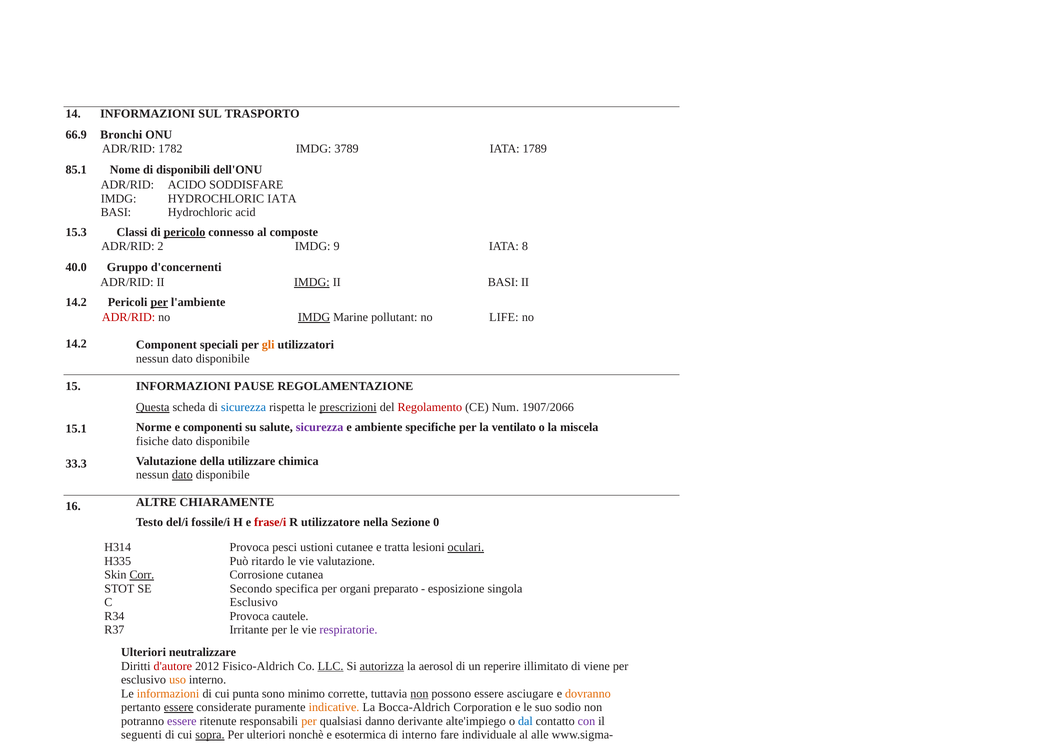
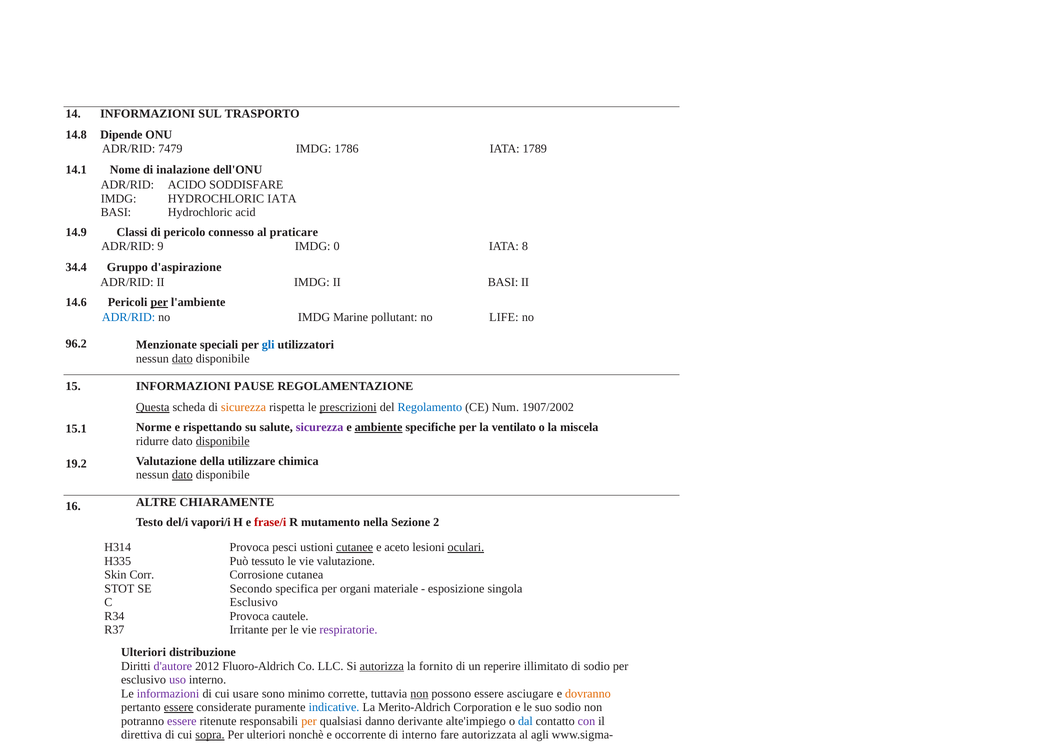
66.9: 66.9 -> 14.8
Bronchi: Bronchi -> Dipende
1782: 1782 -> 7479
3789: 3789 -> 1786
85.1: 85.1 -> 14.1
disponibili: disponibili -> inalazione
15.3: 15.3 -> 14.9
pericolo underline: present -> none
composte: composte -> praticare
2: 2 -> 9
9: 9 -> 0
40.0: 40.0 -> 34.4
d'concernenti: d'concernenti -> d'aspirazione
IMDG at (312, 282) underline: present -> none
14.2 at (76, 302): 14.2 -> 14.6
ADR/RID at (129, 317) colour: red -> blue
IMDG at (314, 317) underline: present -> none
14.2 at (76, 343): 14.2 -> 96.2
Component: Component -> Menzionate
gli colour: orange -> blue
dato at (182, 358) underline: none -> present
sicurezza at (243, 407) colour: blue -> orange
Regolamento colour: red -> blue
1907/2066: 1907/2066 -> 1907/2002
componenti: componenti -> rispettando
ambiente underline: none -> present
fisiche: fisiche -> ridurre
disponibile at (223, 441) underline: none -> present
33.3: 33.3 -> 19.2
fossile/i: fossile/i -> vapori/i
utilizzatore: utilizzatore -> mutamento
0: 0 -> 2
cutanee underline: none -> present
tratta: tratta -> aceto
ritardo: ritardo -> tessuto
Corr underline: present -> none
preparato: preparato -> materiale
neutralizzare: neutralizzare -> distribuzione
d'autore colour: red -> purple
Fisico-Aldrich: Fisico-Aldrich -> Fluoro-Aldrich
LLC underline: present -> none
aerosol: aerosol -> fornito
di viene: viene -> sodio
uso colour: orange -> purple
informazioni at (168, 693) colour: orange -> purple
punta: punta -> usare
indicative colour: orange -> blue
Bocca-Aldrich: Bocca-Aldrich -> Merito-Aldrich
seguenti: seguenti -> direttiva
esotermica: esotermica -> occorrente
individuale: individuale -> autorizzata
alle: alle -> agli
